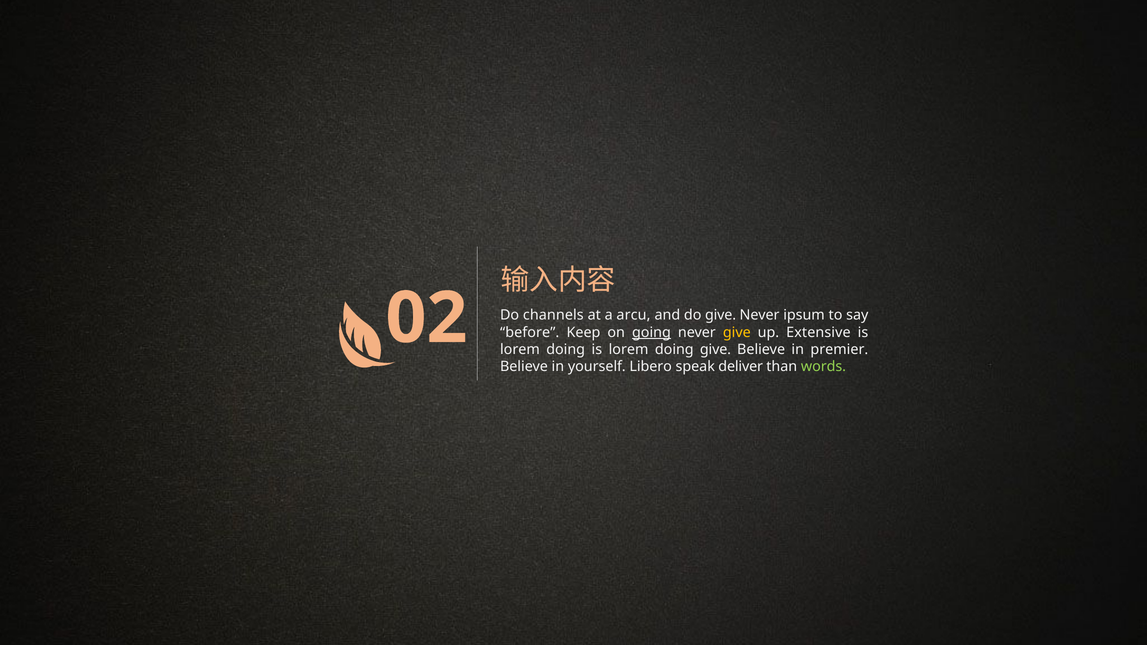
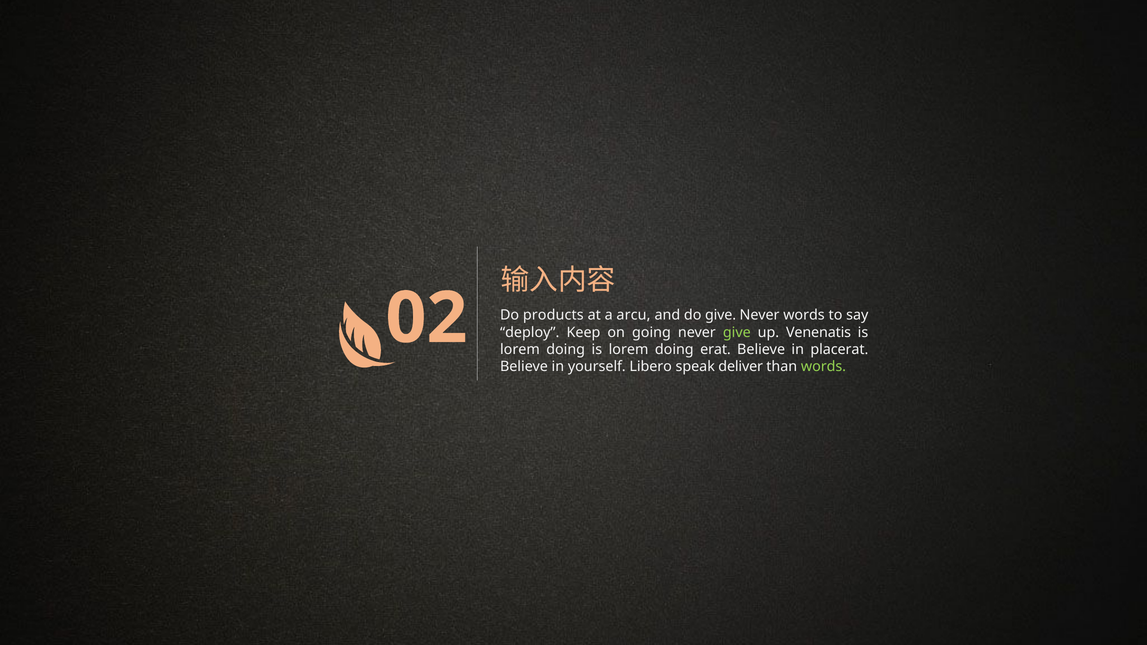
channels: channels -> products
Never ipsum: ipsum -> words
before: before -> deploy
going underline: present -> none
give at (737, 332) colour: yellow -> light green
Extensive: Extensive -> Venenatis
doing give: give -> erat
premier: premier -> placerat
